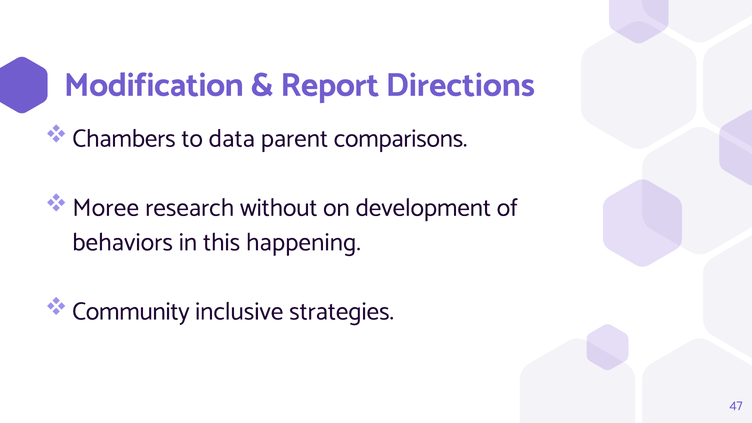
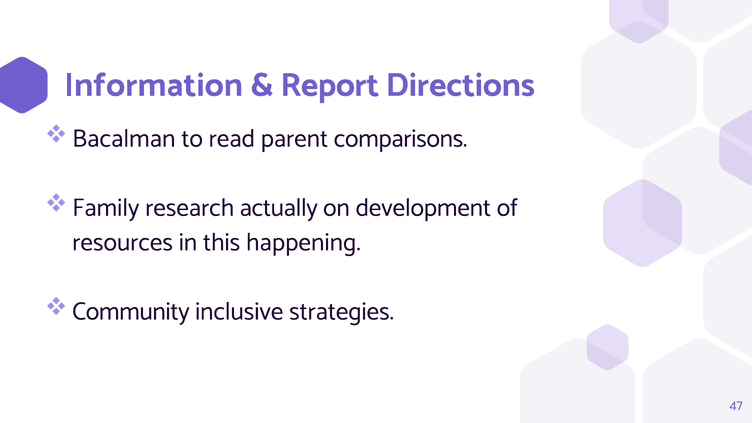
Modification: Modification -> Information
Chambers: Chambers -> Bacalman
data: data -> read
Moree: Moree -> Family
without: without -> actually
behaviors: behaviors -> resources
